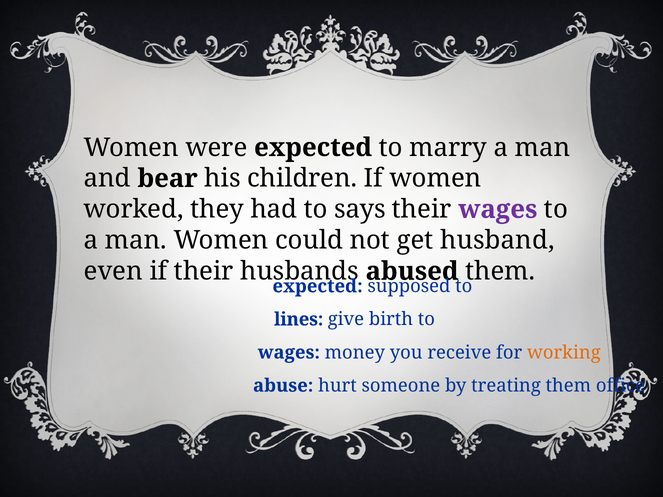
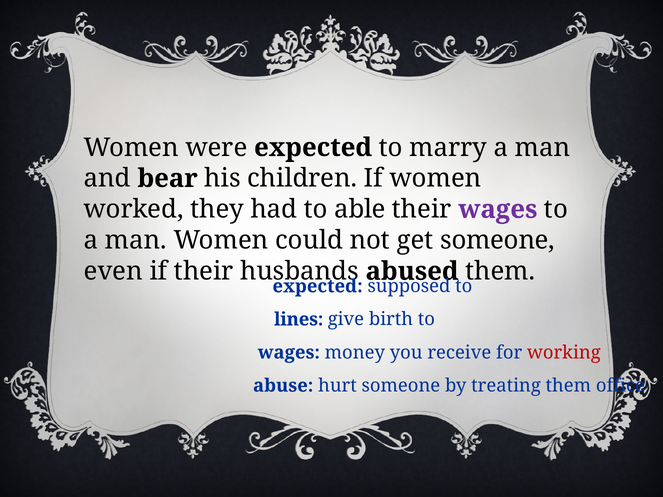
says: says -> able
get husband: husband -> someone
working colour: orange -> red
